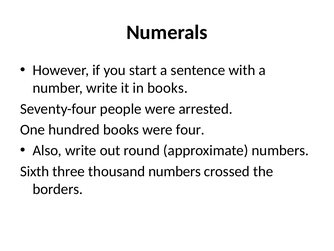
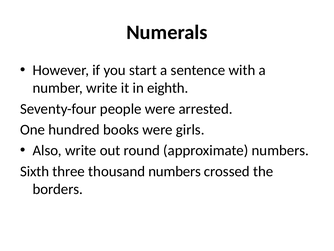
in books: books -> eighth
four: four -> girls
